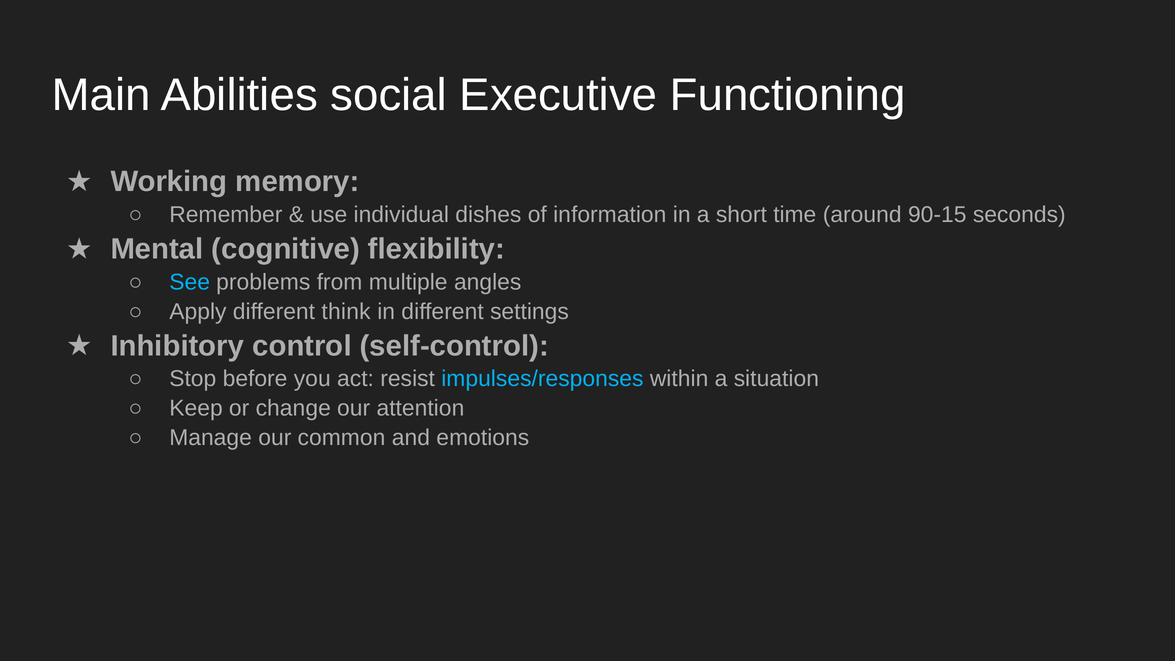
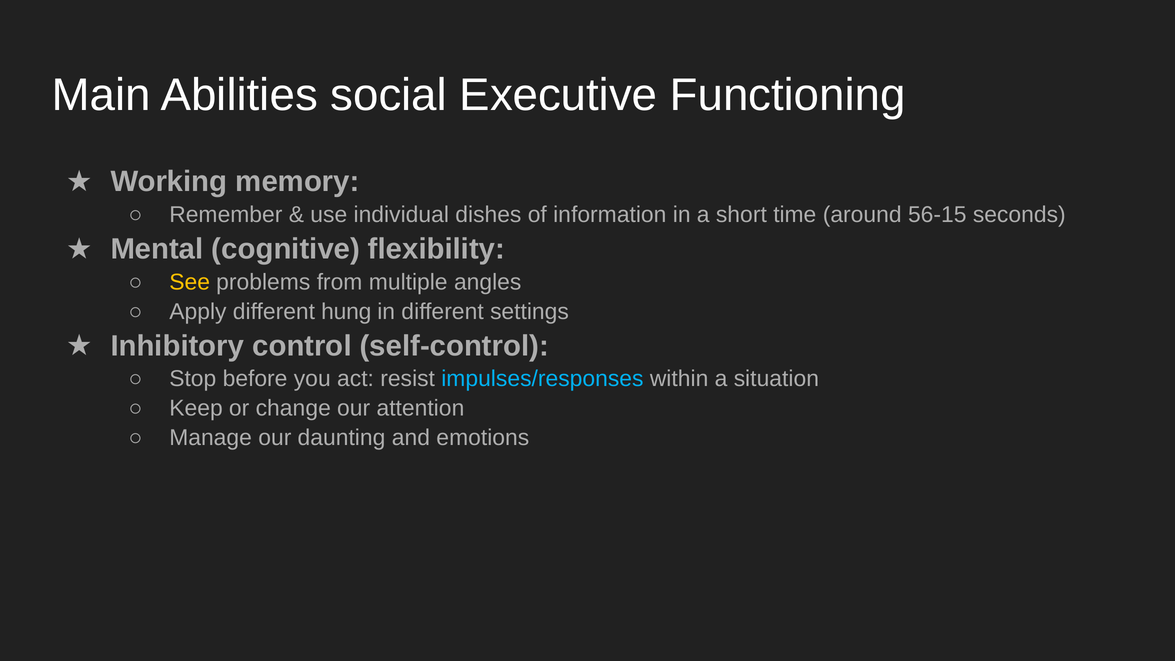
90-15: 90-15 -> 56-15
See colour: light blue -> yellow
think: think -> hung
common: common -> daunting
